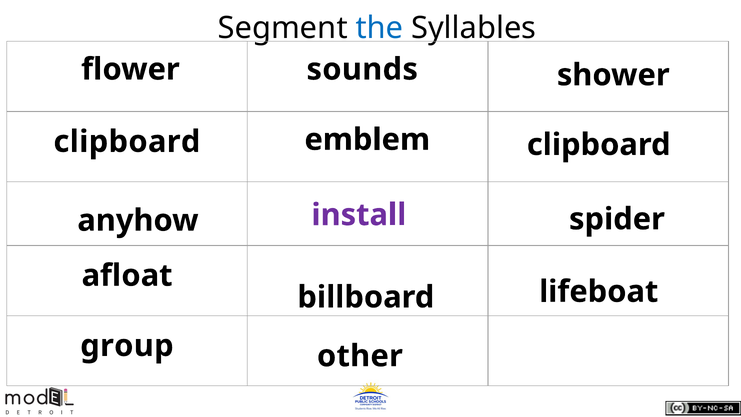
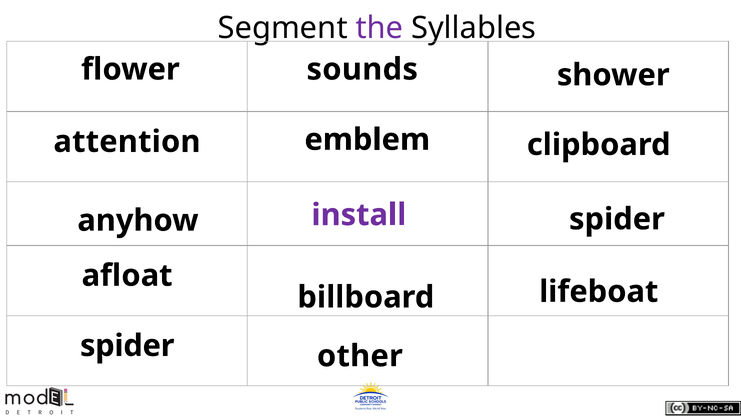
the colour: blue -> purple
clipboard at (127, 142): clipboard -> attention
group at (127, 346): group -> spider
